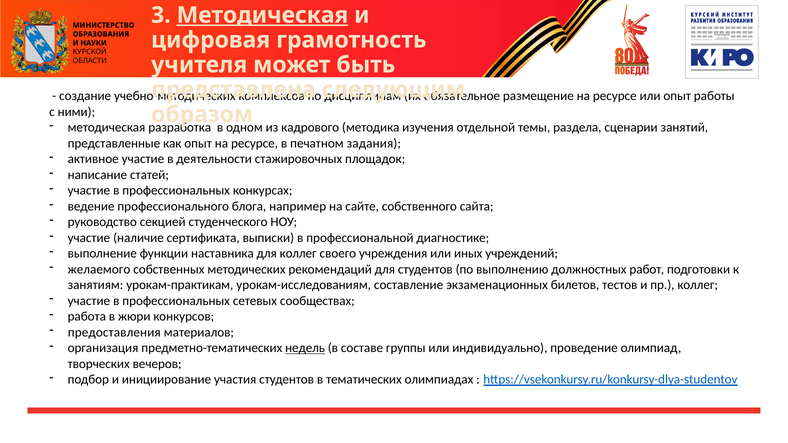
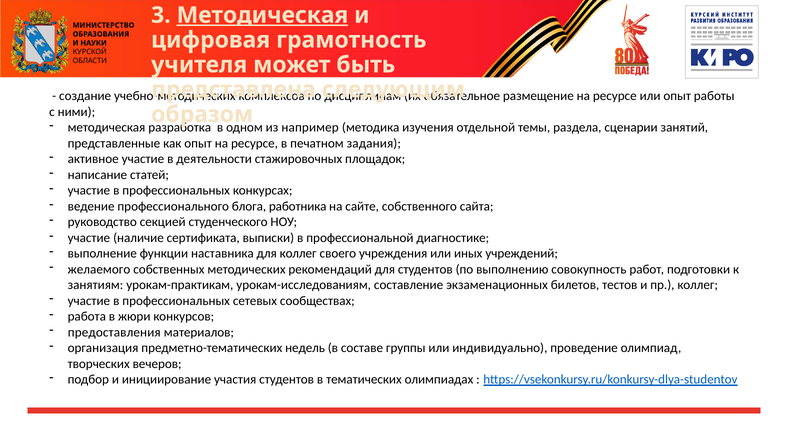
кадрового: кадрового -> например
например: например -> работника
должностных: должностных -> совокупность
недель underline: present -> none
